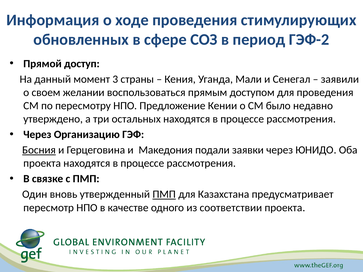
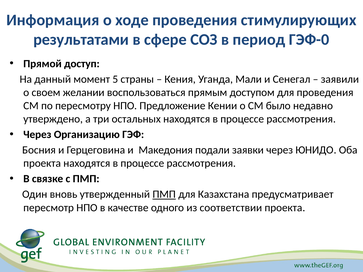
обновленных: обновленных -> результатами
ГЭФ-2: ГЭФ-2 -> ГЭФ-0
3: 3 -> 5
Босния underline: present -> none
